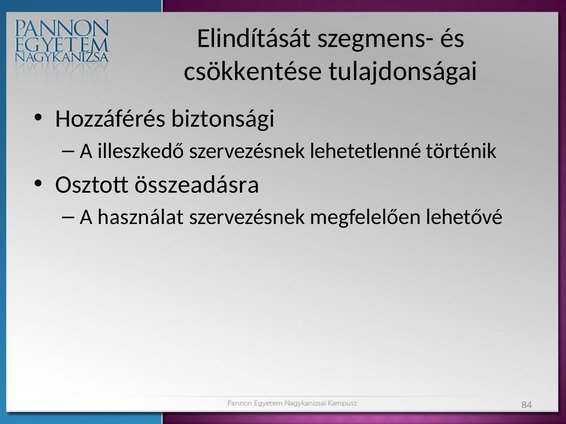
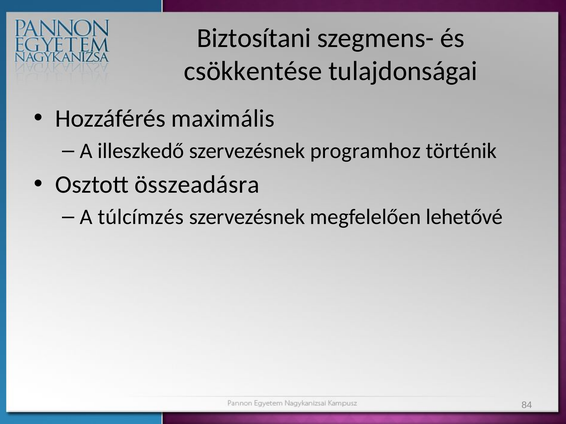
Elindítását: Elindítását -> Biztosítani
biztonsági: biztonsági -> maximális
lehetetlenné: lehetetlenné -> programhoz
használat: használat -> túlcímzés
